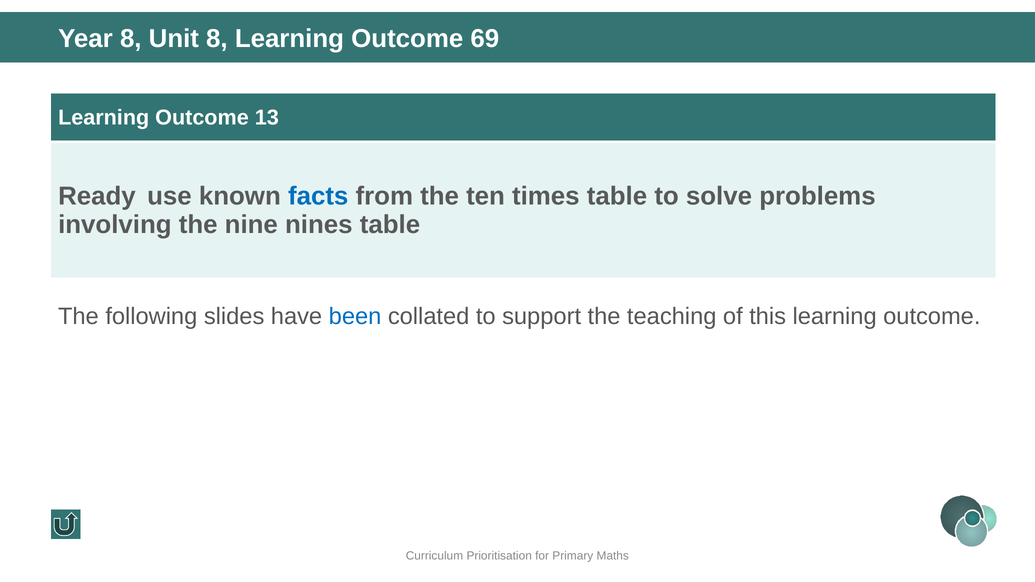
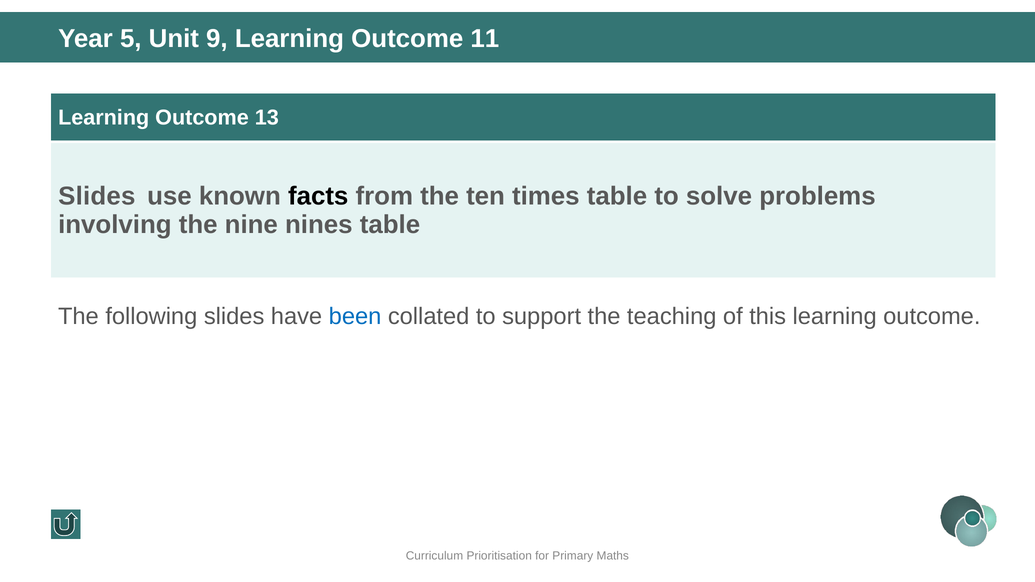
Year 8: 8 -> 5
Unit 8: 8 -> 9
69: 69 -> 11
Ready at (97, 196): Ready -> Slides
facts colour: blue -> black
